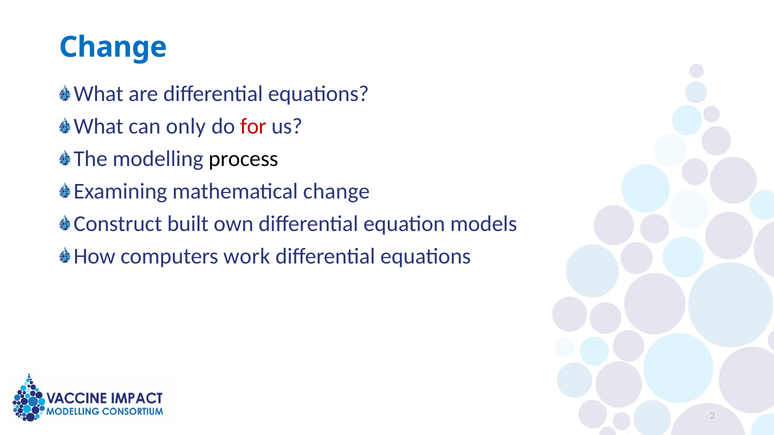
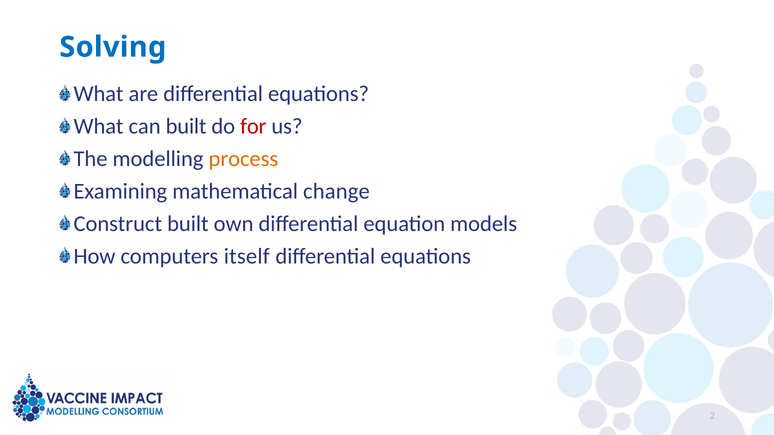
Change at (113, 47): Change -> Solving
can only: only -> built
process colour: black -> orange
work: work -> itself
